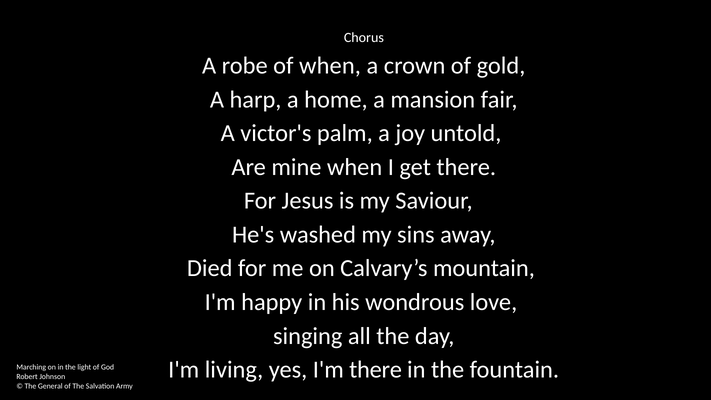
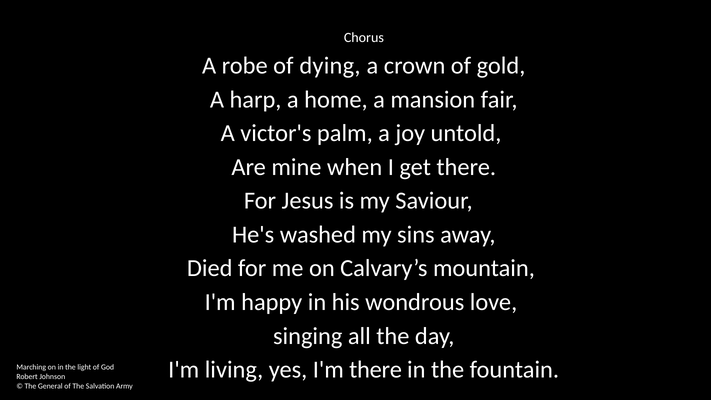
of when: when -> dying
